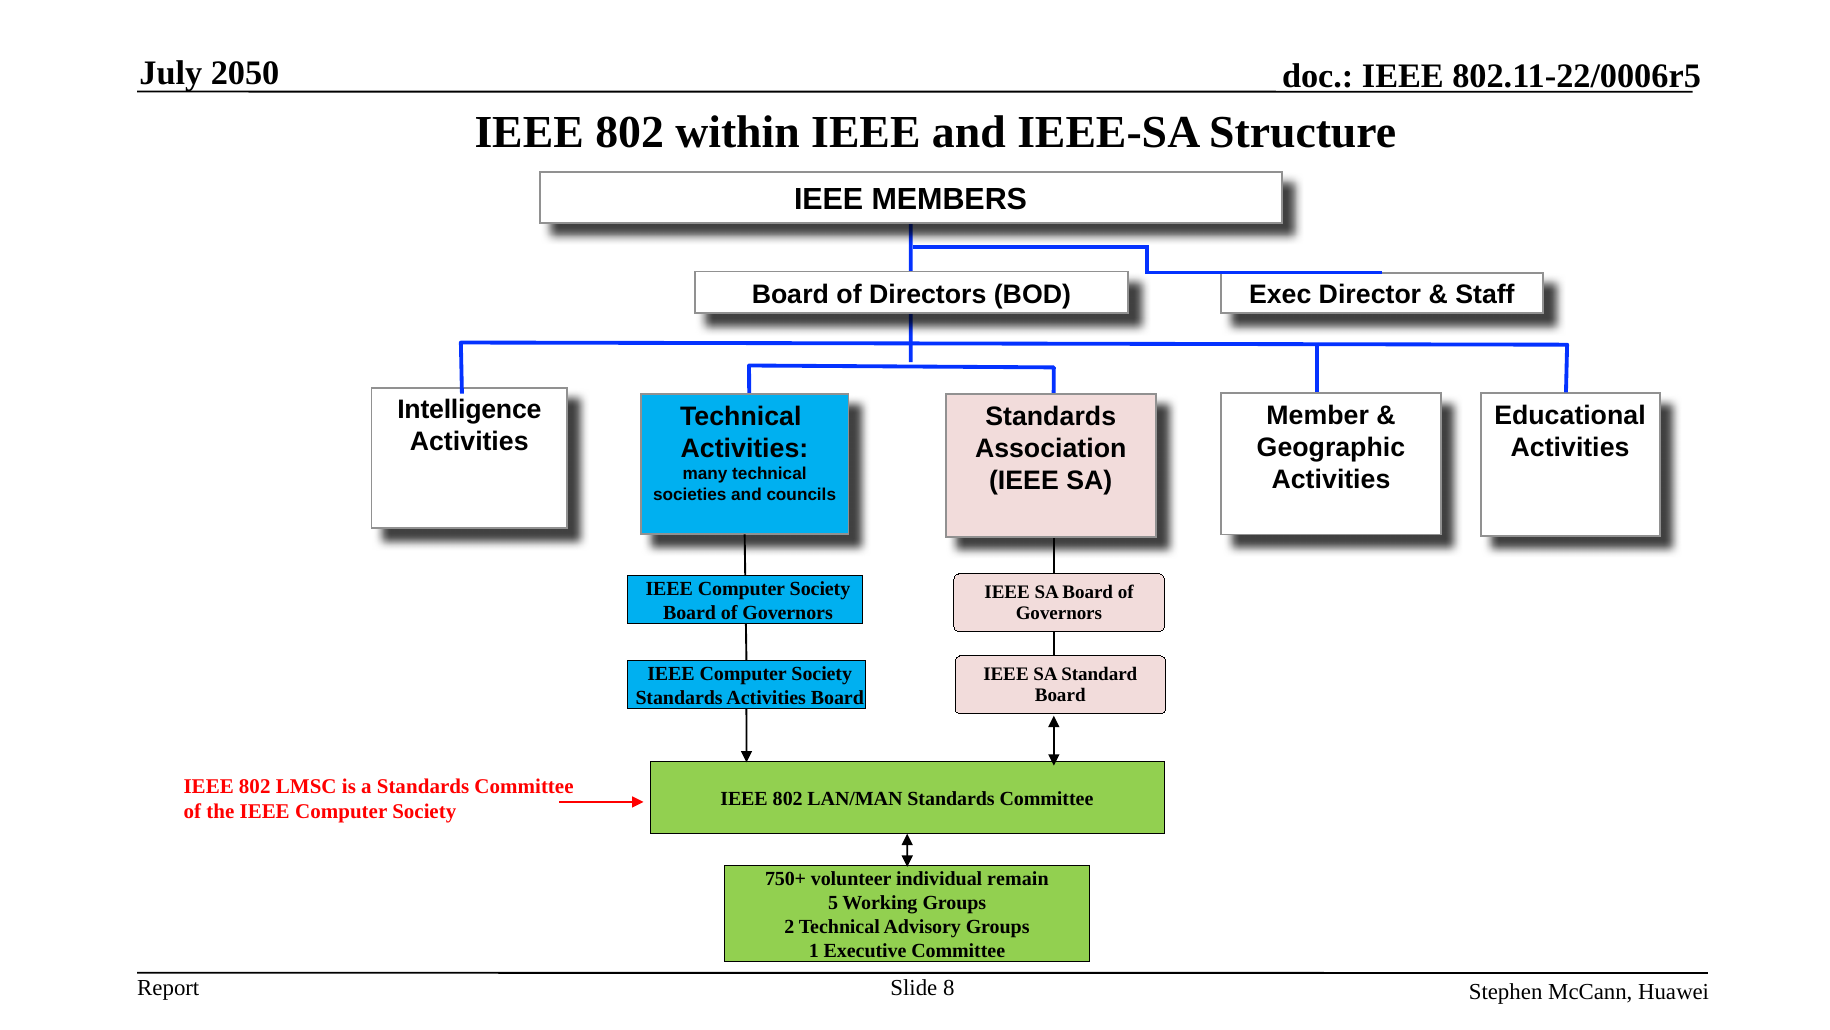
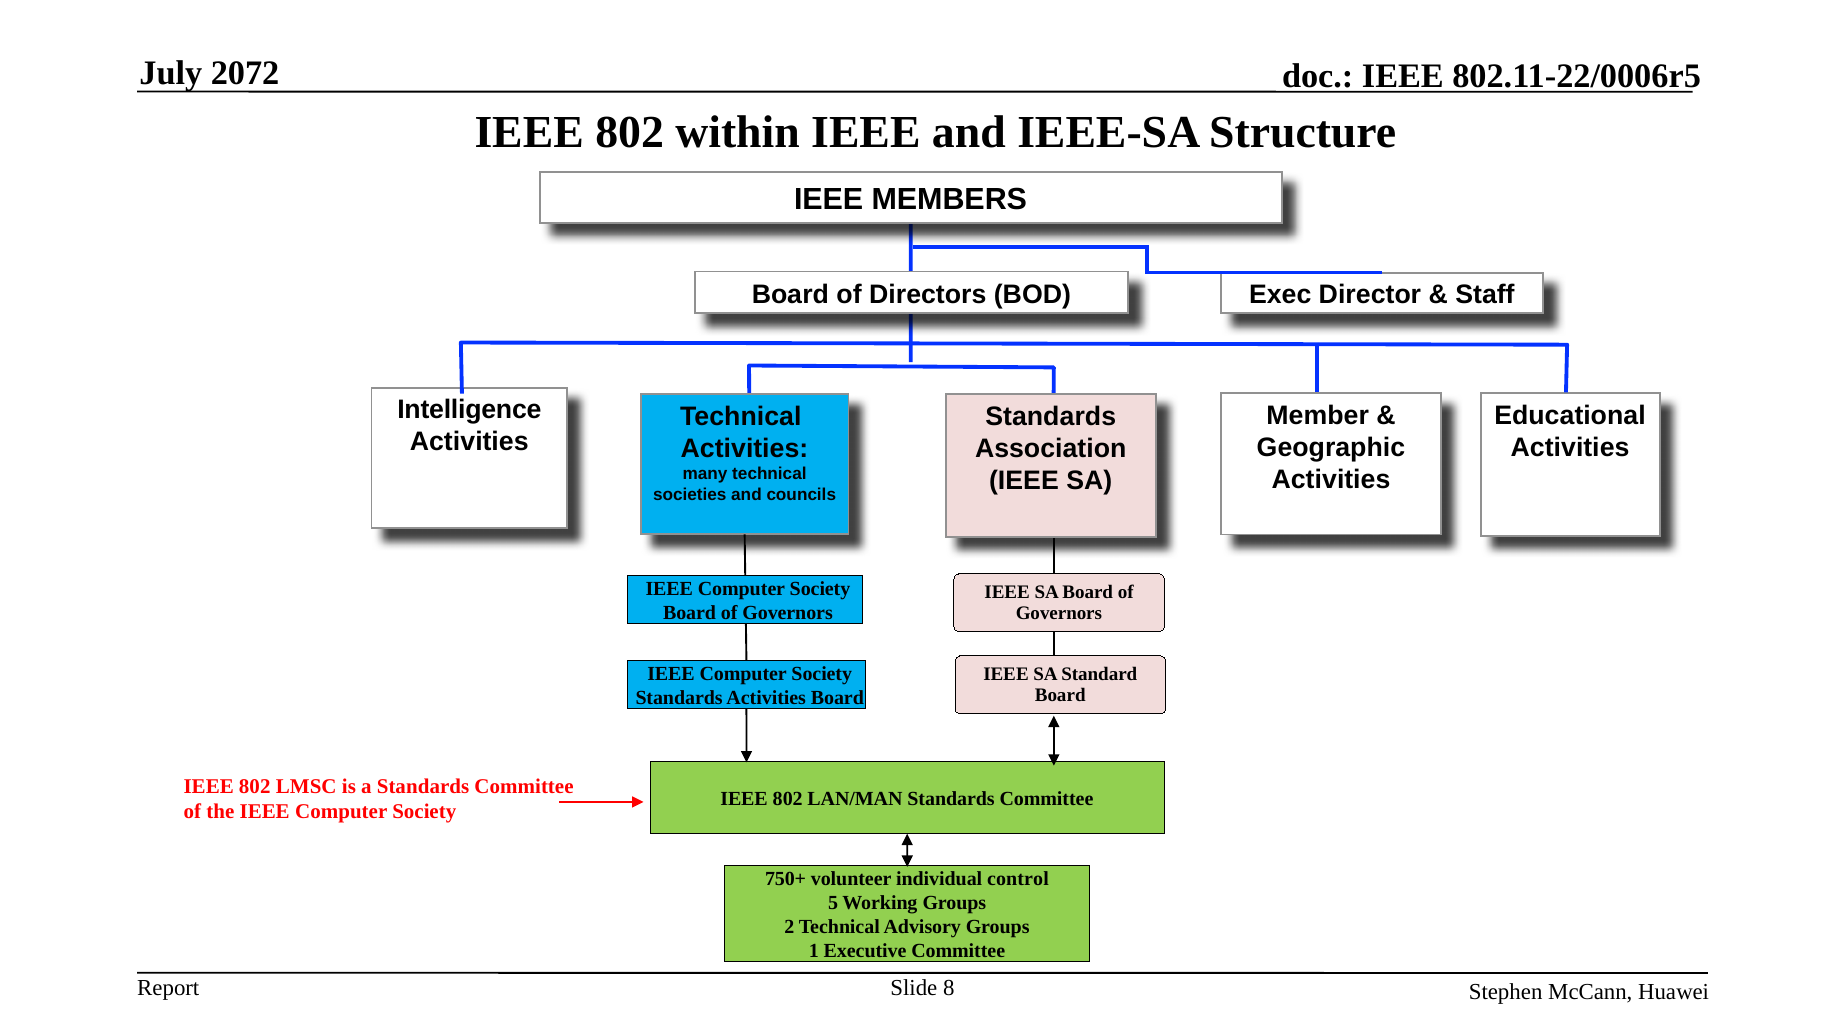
2050: 2050 -> 2072
remain: remain -> control
